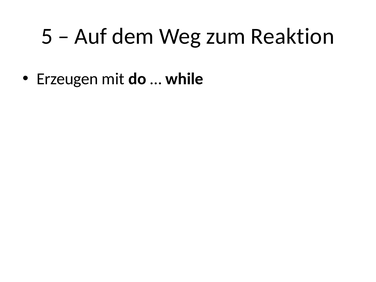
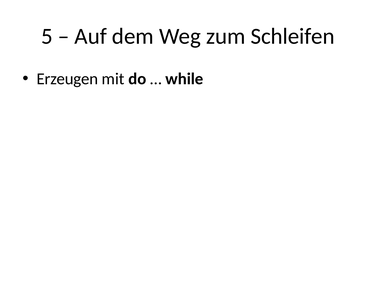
Reaktion: Reaktion -> Schleifen
